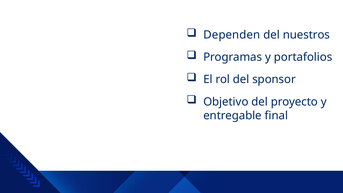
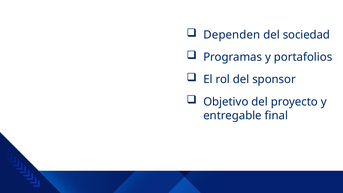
nuestros: nuestros -> sociedad
